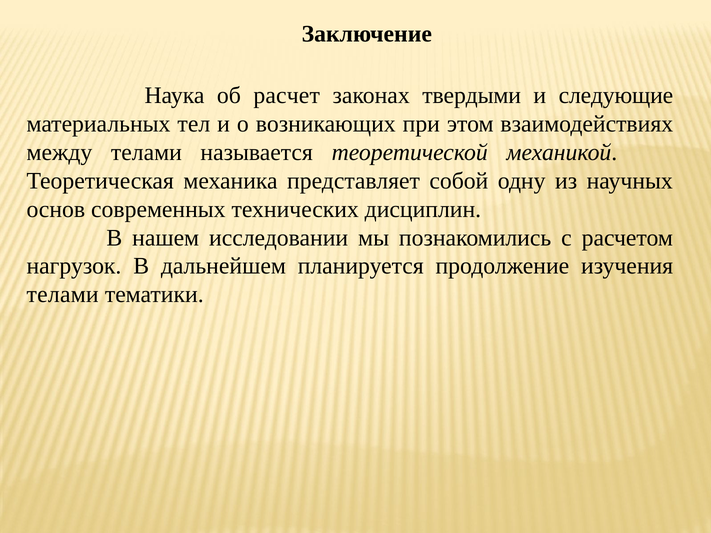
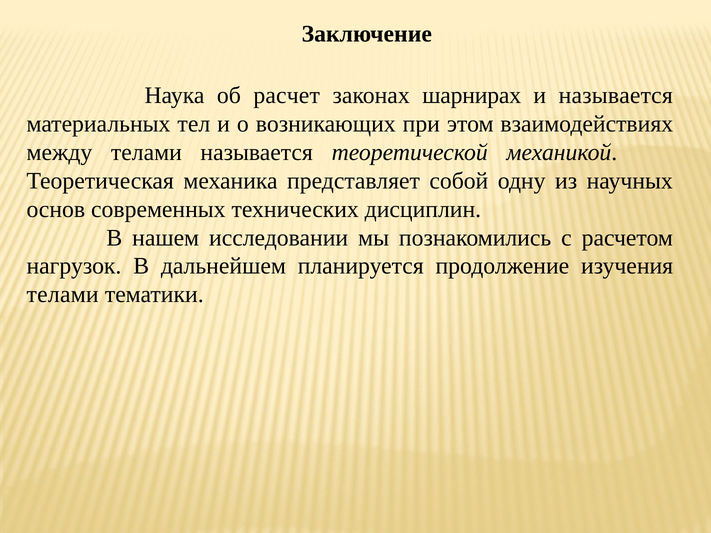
твердыми: твердыми -> шарнирах
и следующие: следующие -> называется
